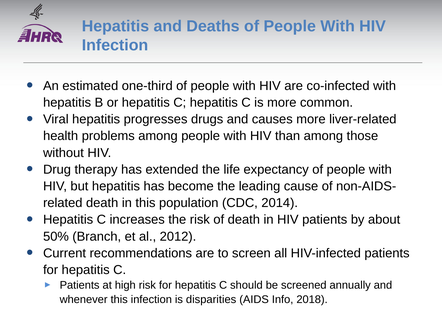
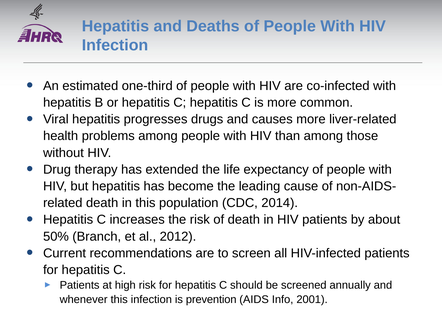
disparities: disparities -> prevention
2018: 2018 -> 2001
